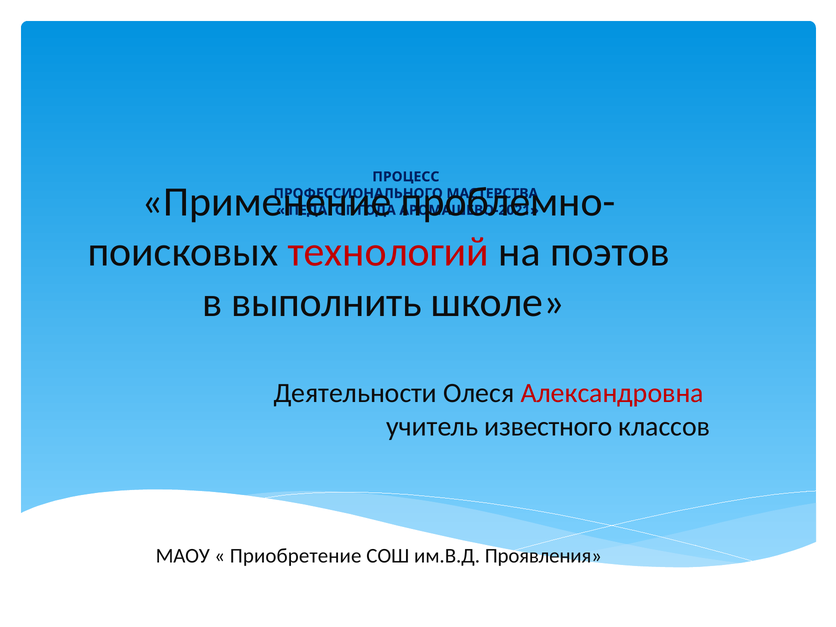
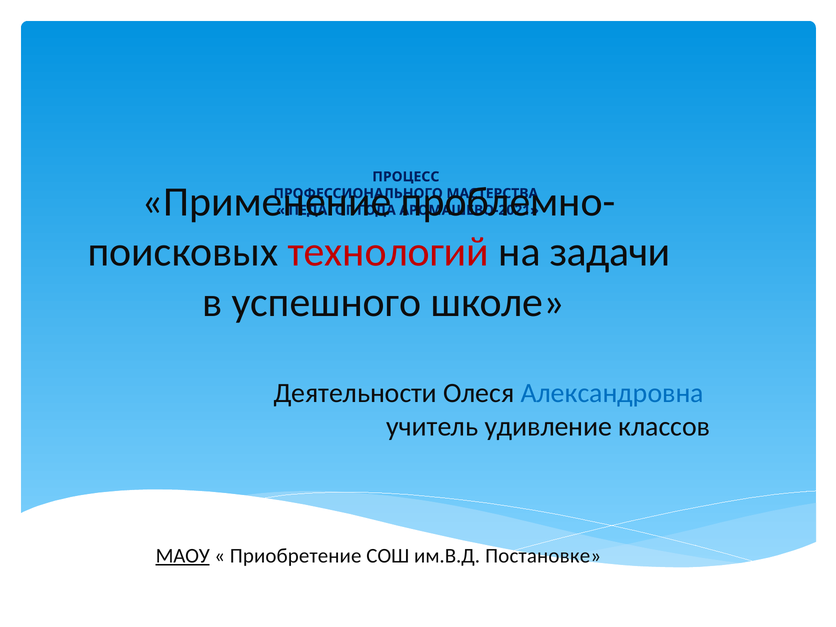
поэтов: поэтов -> задачи
выполнить: выполнить -> успешного
Александровна colour: red -> blue
известного: известного -> удивление
МАОУ underline: none -> present
Проявления: Проявления -> Постановке
